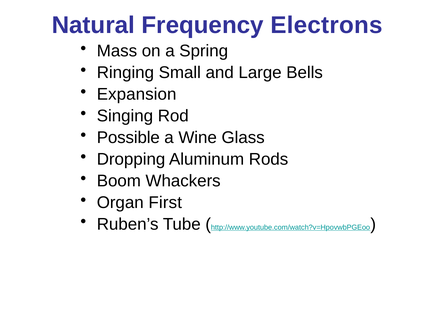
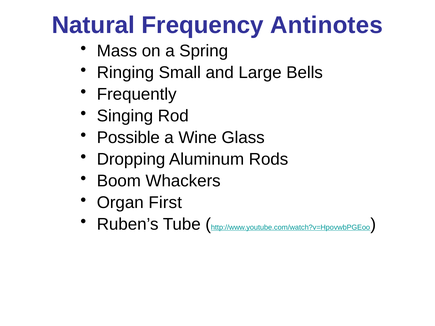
Electrons: Electrons -> Antinotes
Expansion: Expansion -> Frequently
